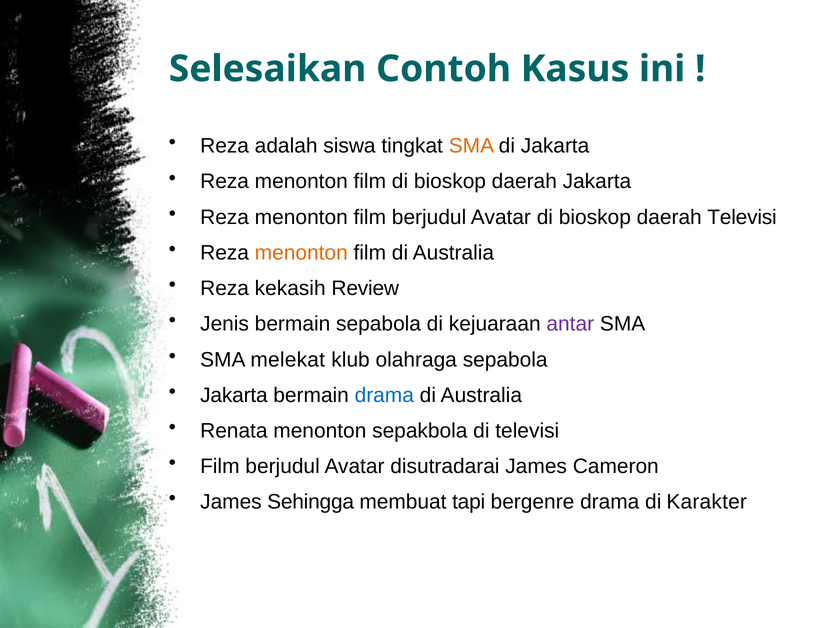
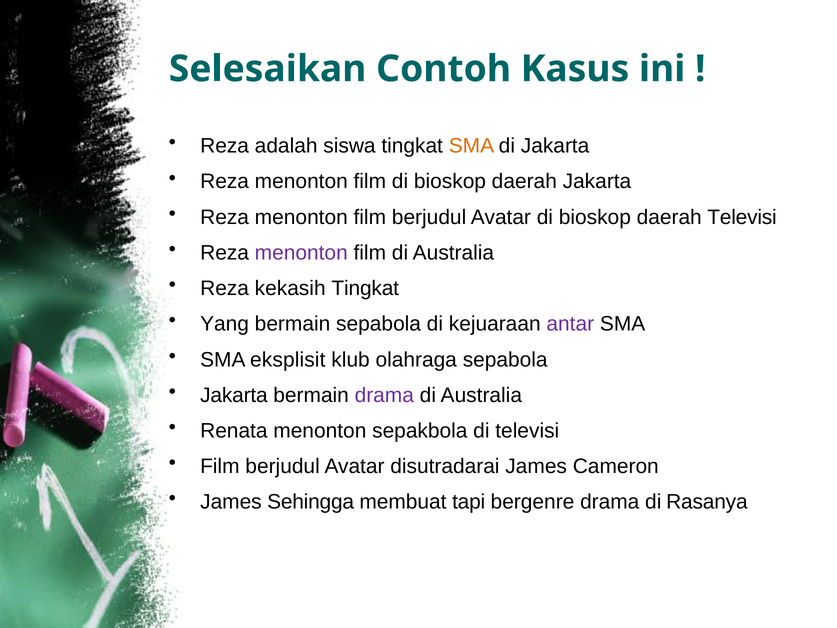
menonton at (301, 253) colour: orange -> purple
kekasih Review: Review -> Tingkat
Jenis: Jenis -> Yang
melekat: melekat -> eksplisit
drama at (384, 395) colour: blue -> purple
Karakter: Karakter -> Rasanya
